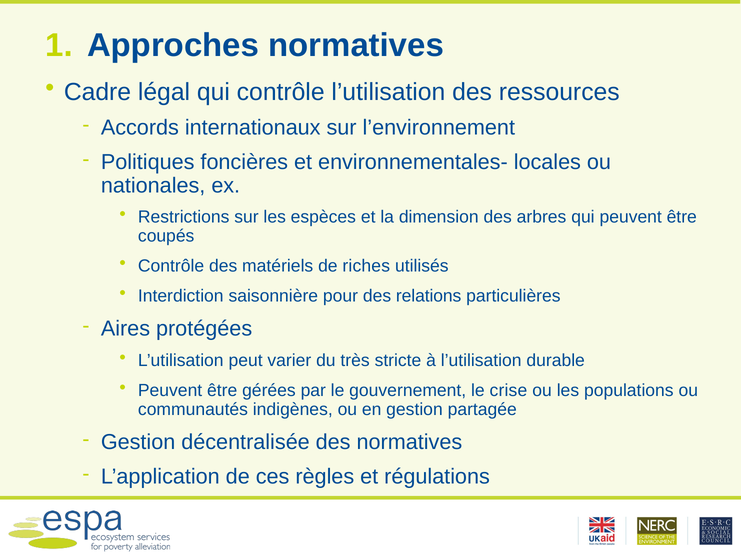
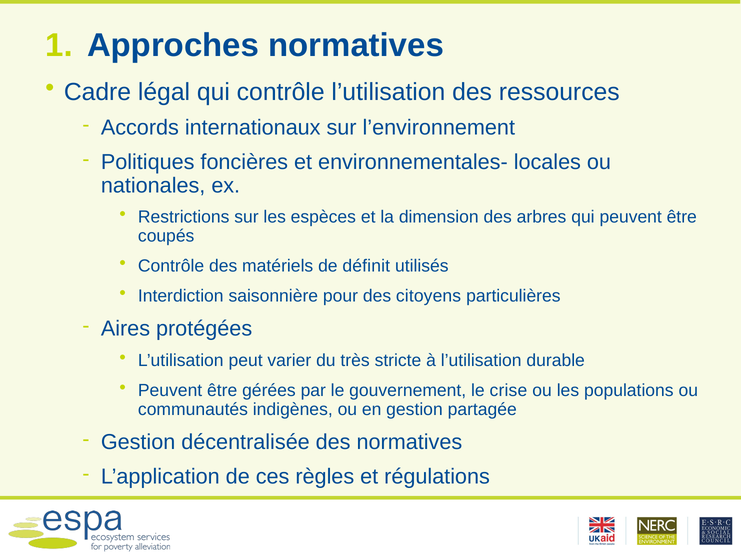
riches: riches -> définit
relations: relations -> citoyens
